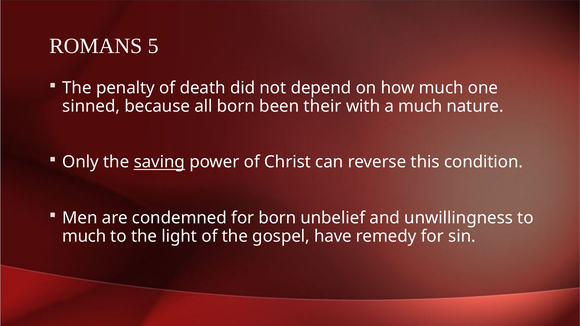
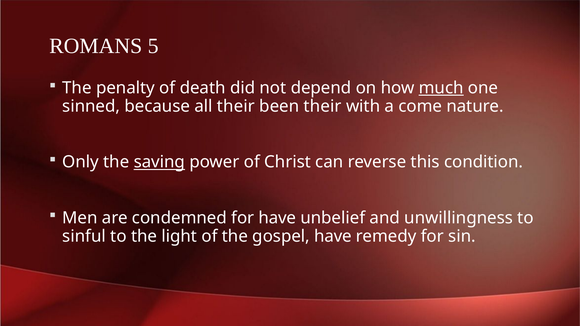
much at (441, 88) underline: none -> present
all born: born -> their
a much: much -> come
for born: born -> have
much at (84, 236): much -> sinful
